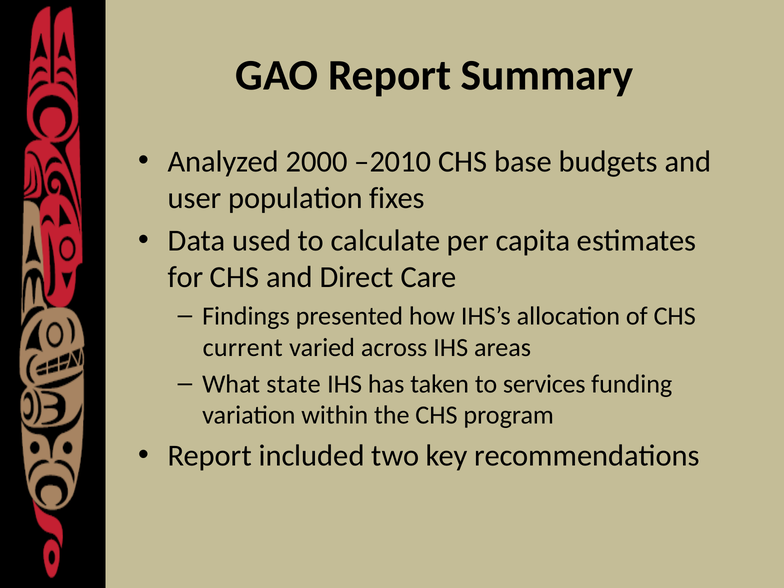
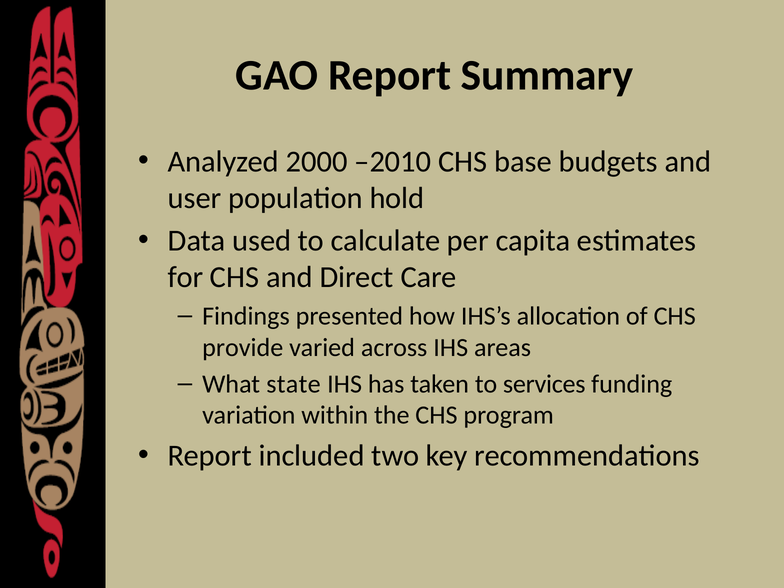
fixes: fixes -> hold
current: current -> provide
